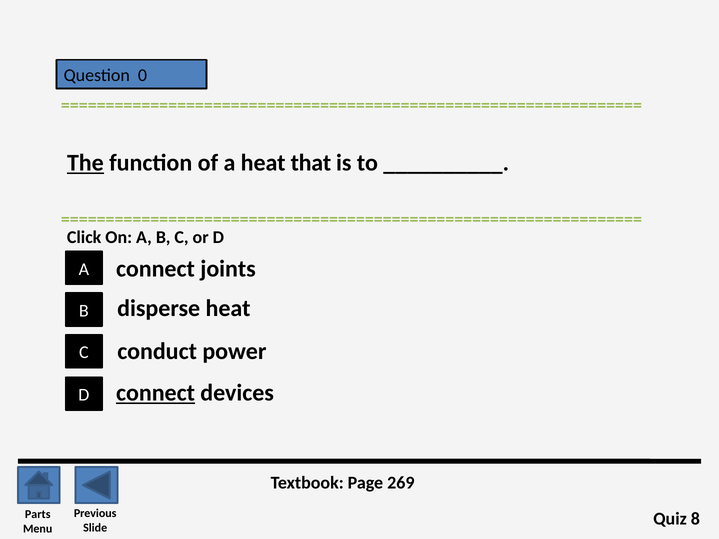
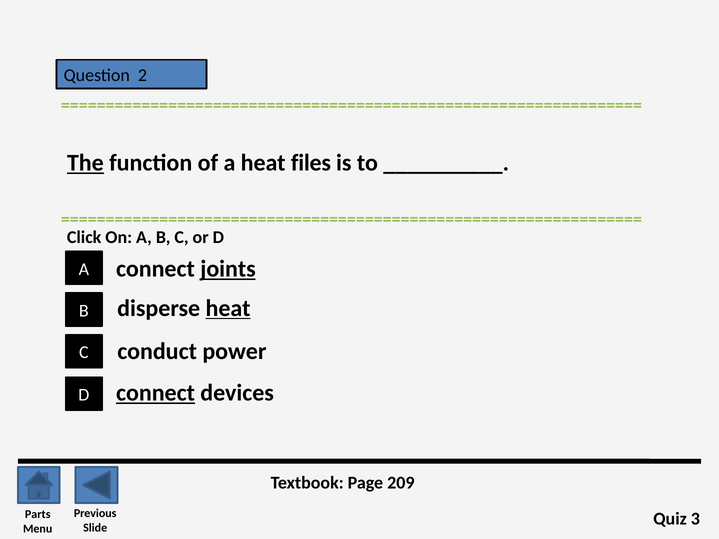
0: 0 -> 2
that: that -> files
joints underline: none -> present
heat at (228, 308) underline: none -> present
269: 269 -> 209
8: 8 -> 3
